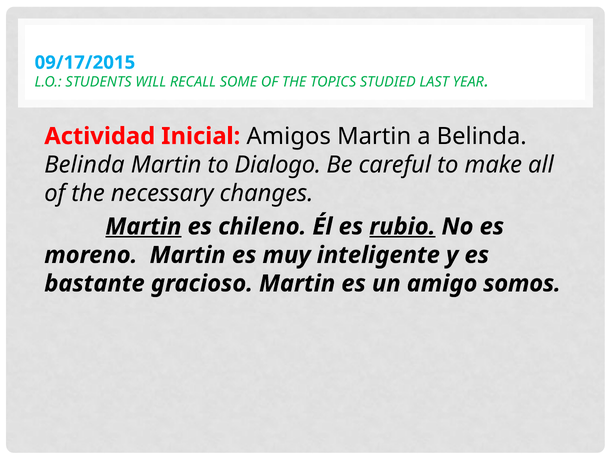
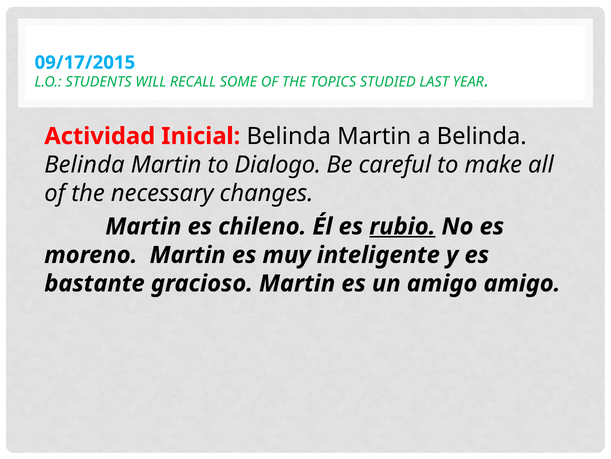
Inicial Amigos: Amigos -> Belinda
Martin at (143, 226) underline: present -> none
amigo somos: somos -> amigo
